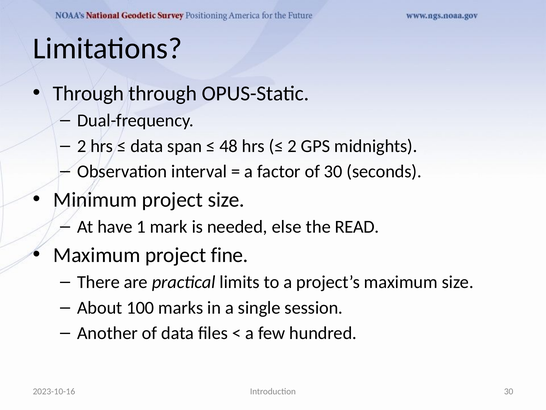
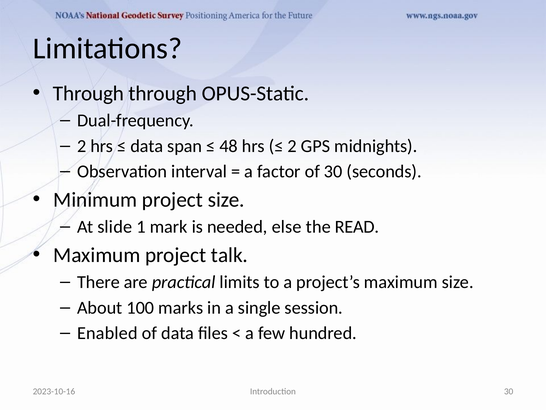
have: have -> slide
fine: fine -> talk
Another: Another -> Enabled
